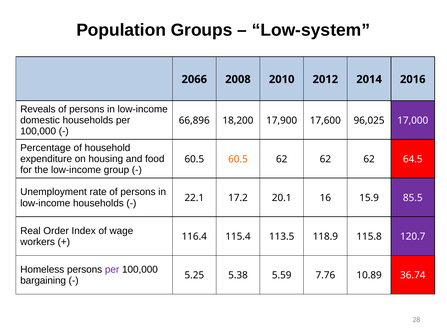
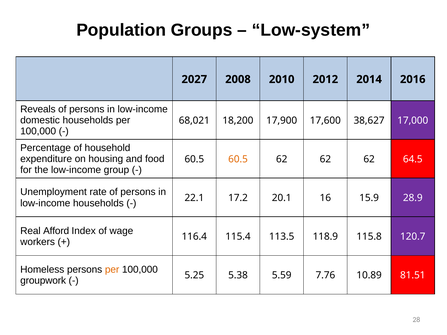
2066: 2066 -> 2027
66,896: 66,896 -> 68,021
96,025: 96,025 -> 38,627
85.5: 85.5 -> 28.9
Order: Order -> Afford
per at (112, 270) colour: purple -> orange
bargaining: bargaining -> groupwork
36.74: 36.74 -> 81.51
